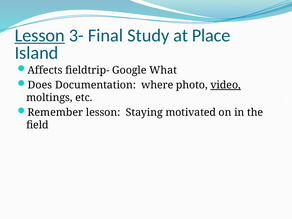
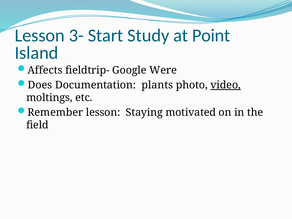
Lesson at (40, 35) underline: present -> none
Final: Final -> Start
Place: Place -> Point
What: What -> Were
where: where -> plants
